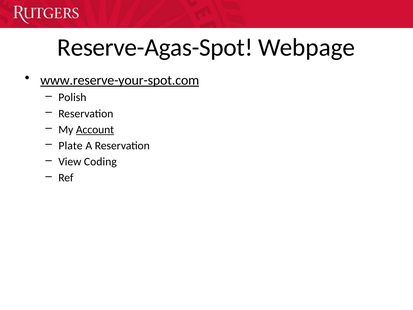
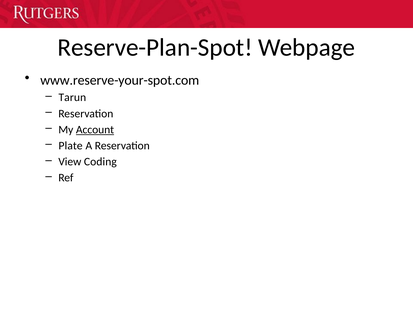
Reserve-Agas-Spot: Reserve-Agas-Spot -> Reserve-Plan-Spot
www.reserve-your-spot.com underline: present -> none
Polish: Polish -> Tarun
